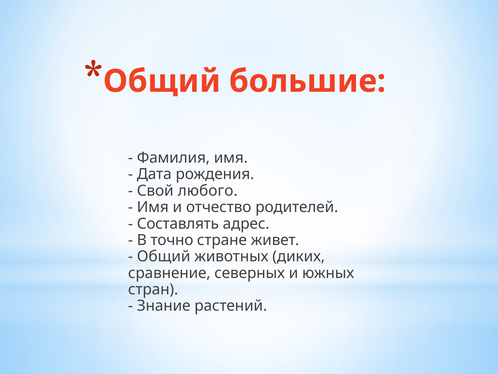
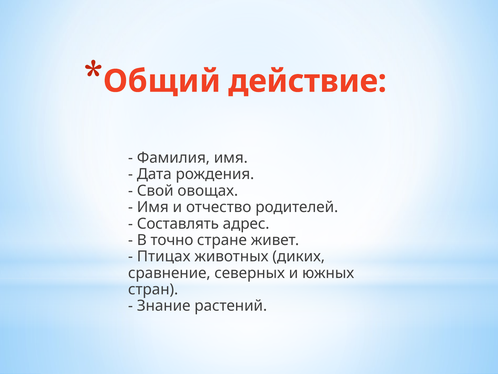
большие: большие -> действие
любого: любого -> овощах
Общий at (164, 256): Общий -> Птицах
